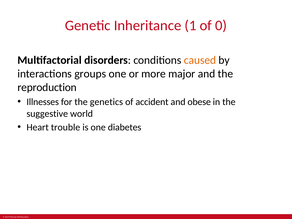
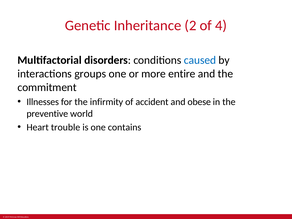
1: 1 -> 2
0: 0 -> 4
caused colour: orange -> blue
major: major -> entire
reproduction: reproduction -> commitment
genetics: genetics -> infirmity
suggestive: suggestive -> preventive
diabetes: diabetes -> contains
